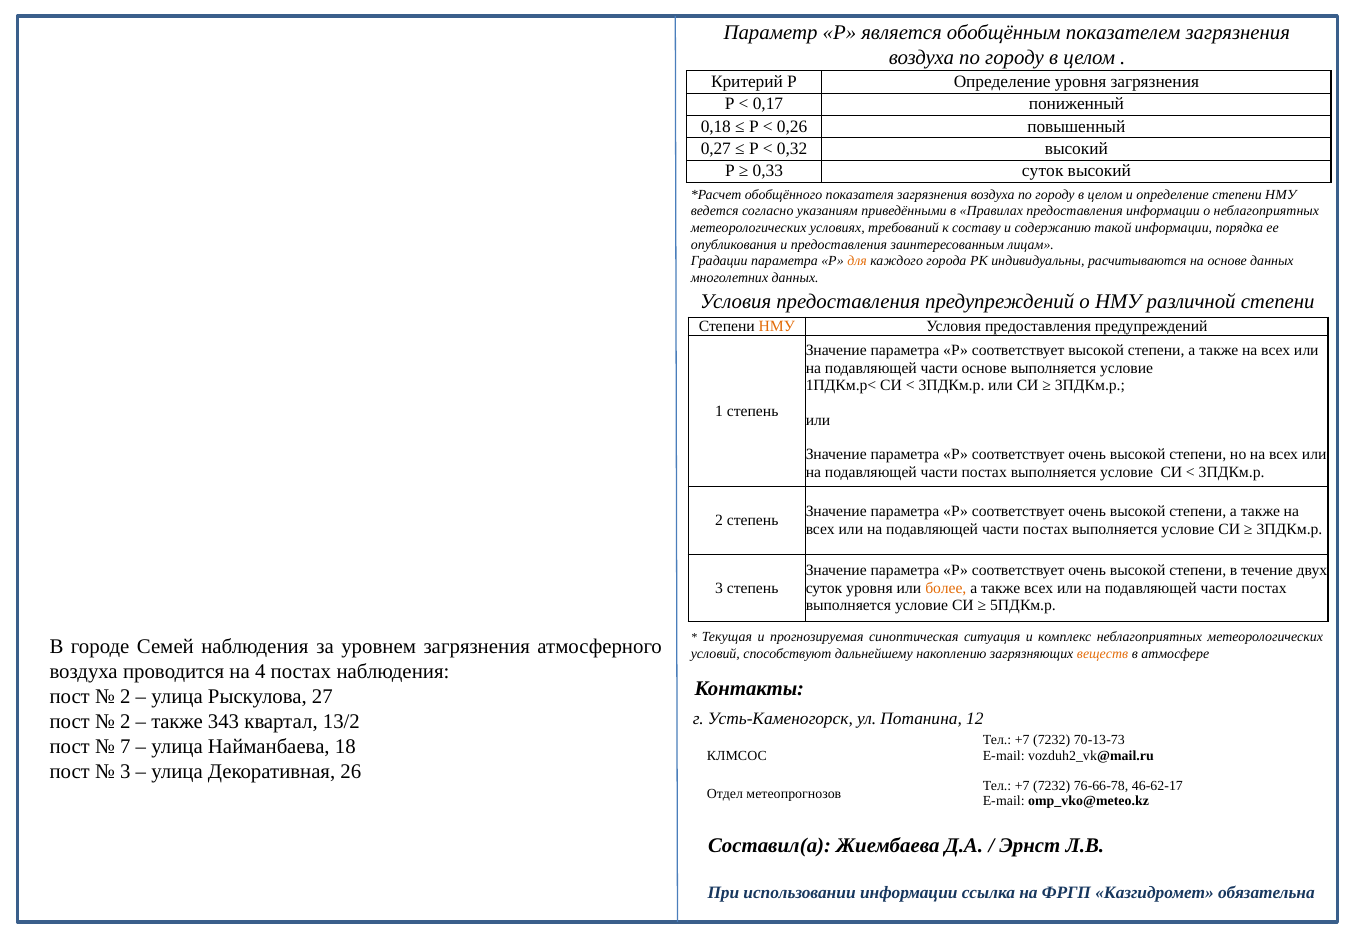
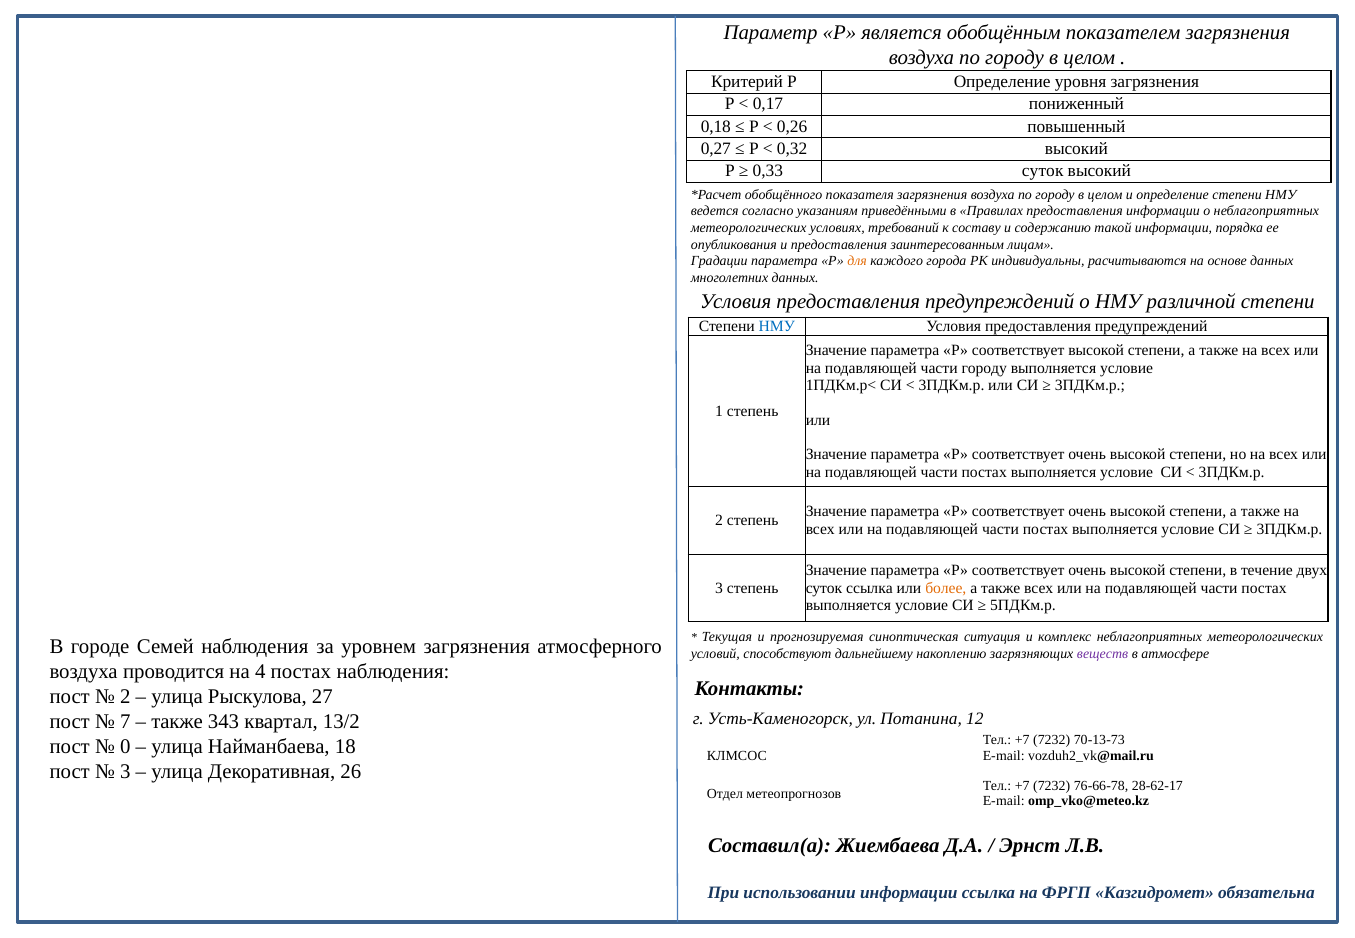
НМУ at (777, 327) colour: orange -> blue
части основе: основе -> городу
суток уровня: уровня -> ссылка
веществ colour: orange -> purple
2 at (125, 722): 2 -> 7
7: 7 -> 0
46-62-17: 46-62-17 -> 28-62-17
